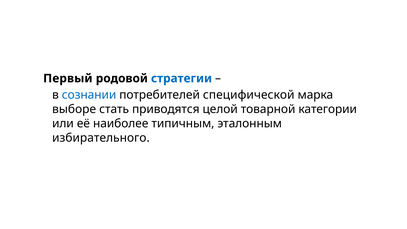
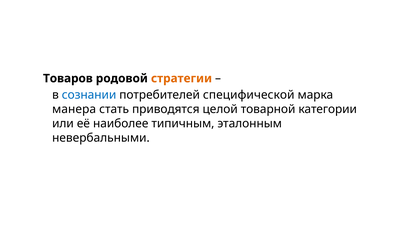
Первый: Первый -> Товаров
стратегии colour: blue -> orange
выборе: выборе -> манера
избирательного: избирательного -> невербальными
